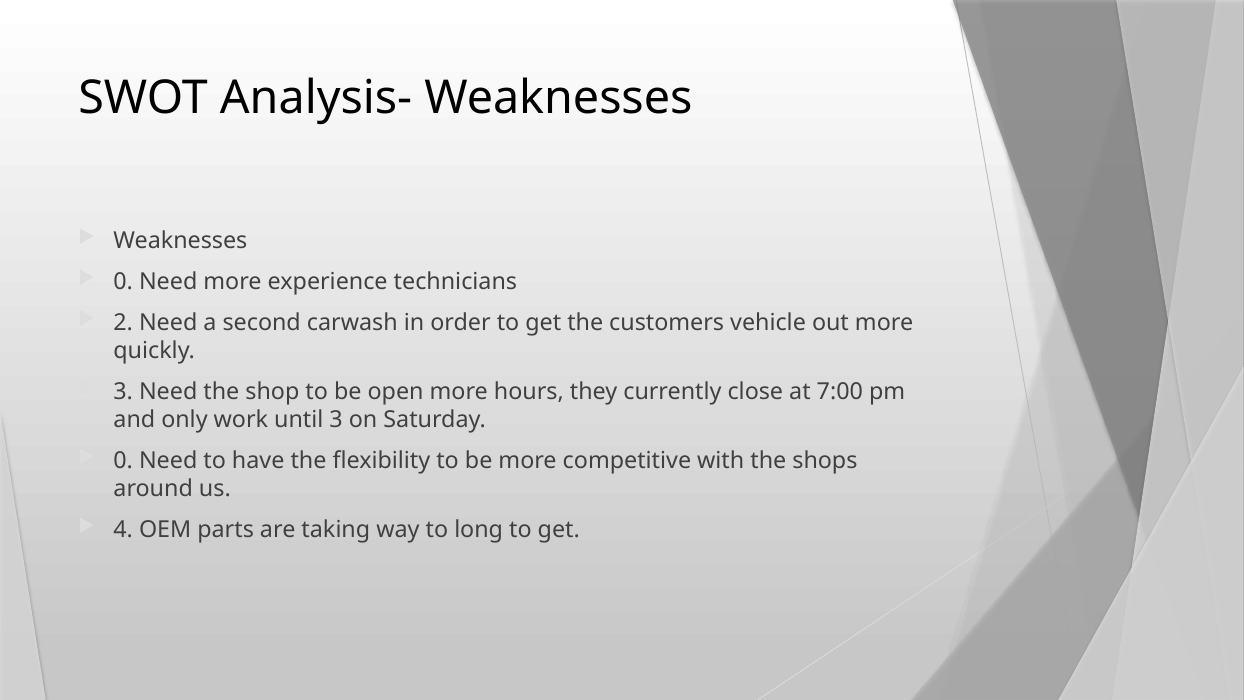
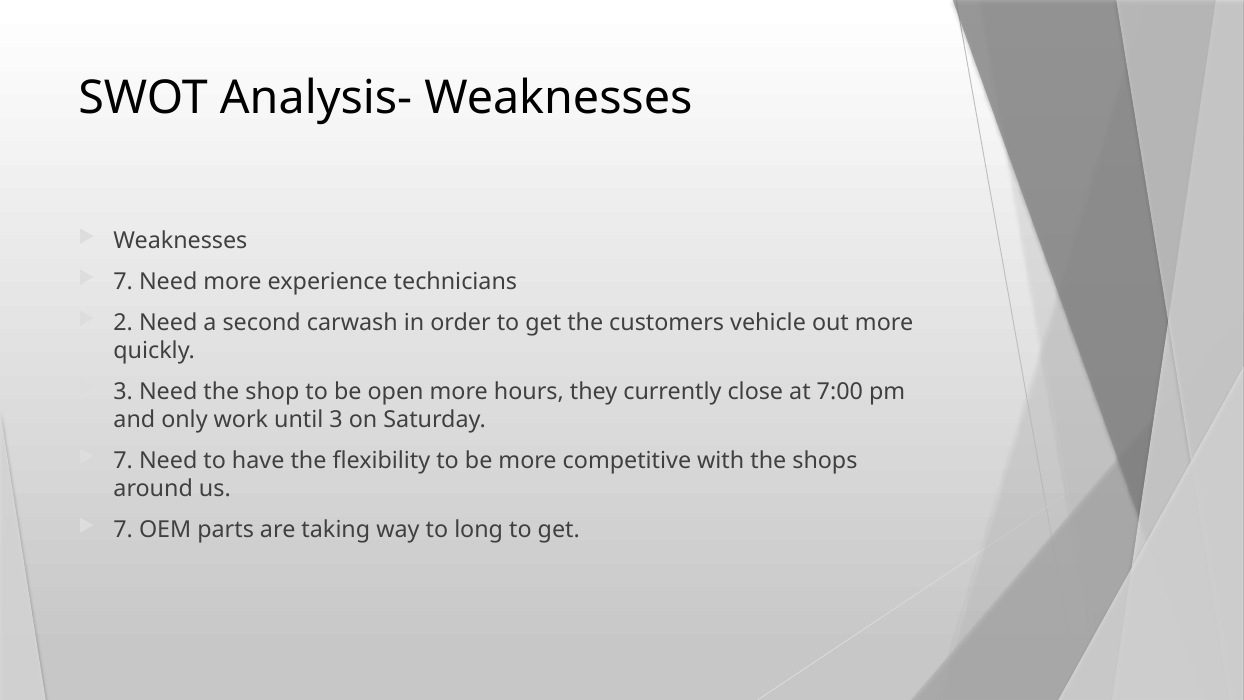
0 at (123, 282): 0 -> 7
0 at (123, 461): 0 -> 7
4 at (123, 530): 4 -> 7
